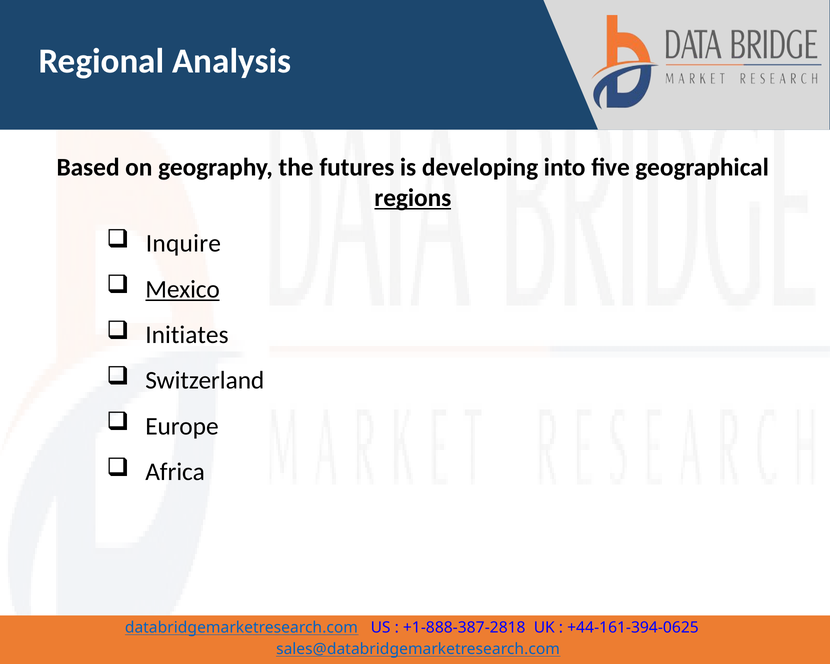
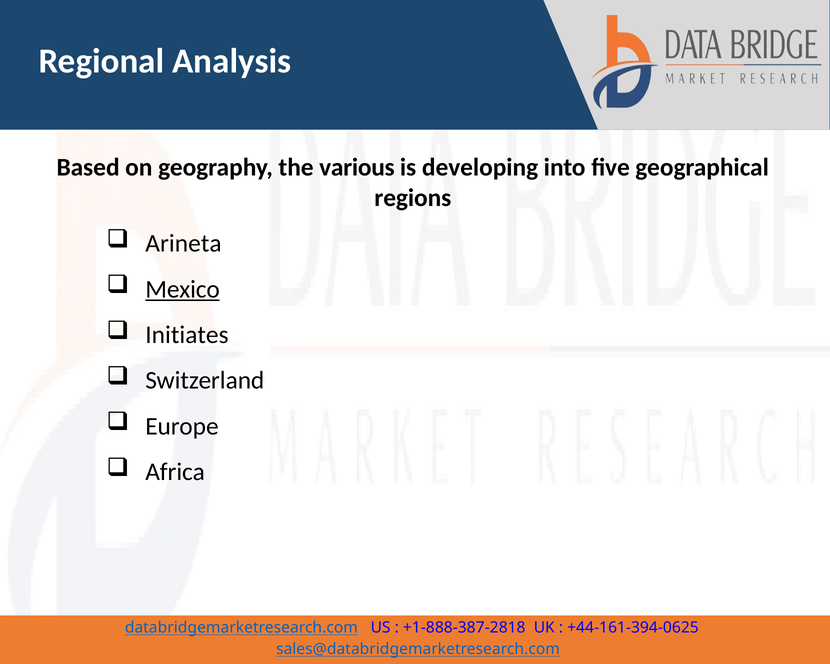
futures: futures -> various
regions underline: present -> none
Inquire: Inquire -> Arineta
